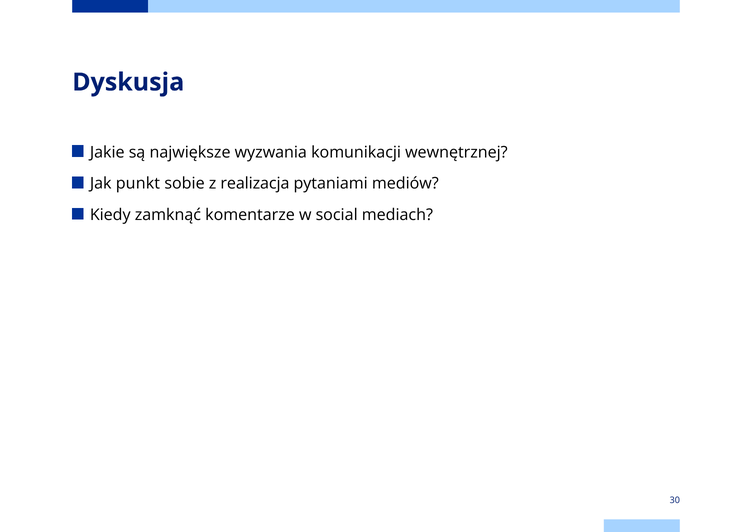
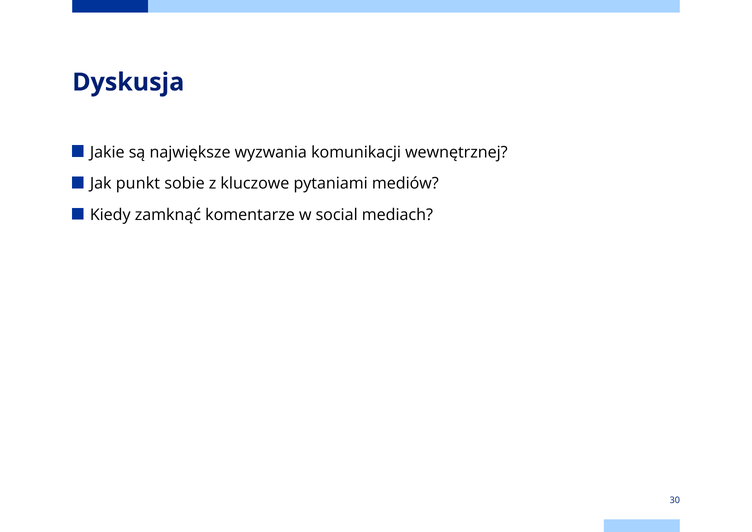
realizacja: realizacja -> kluczowe
